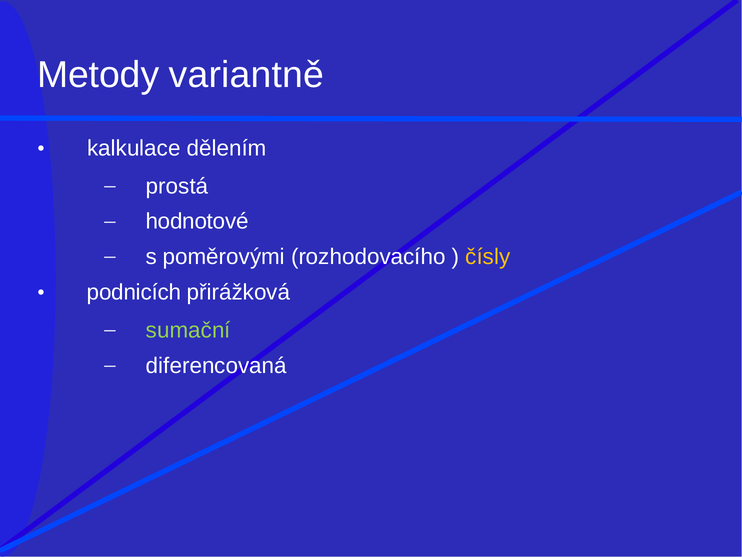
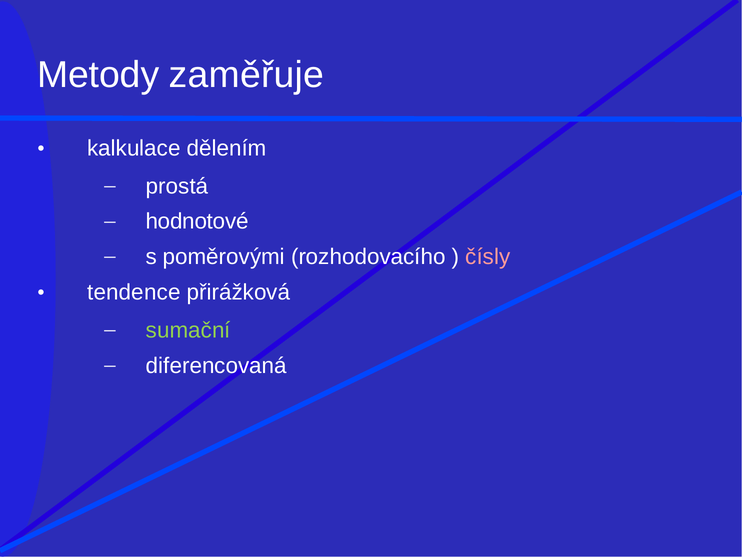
variantně: variantně -> zaměřuje
čísly colour: yellow -> pink
podnicích: podnicích -> tendence
